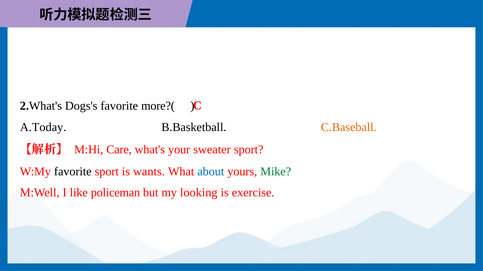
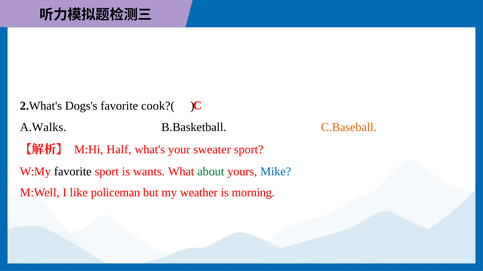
more?(: more?( -> cook?(
A.Today: A.Today -> A.Walks
Care: Care -> Half
about colour: blue -> green
Mike colour: green -> blue
looking: looking -> weather
exercise: exercise -> morning
